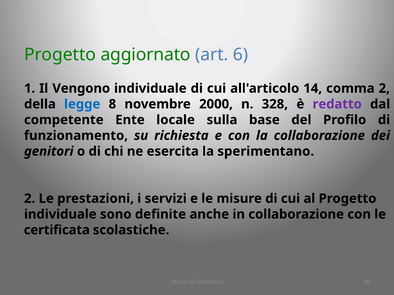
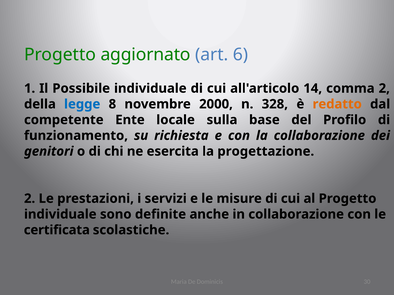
Vengono: Vengono -> Possibile
redatto colour: purple -> orange
sperimentano: sperimentano -> progettazione
